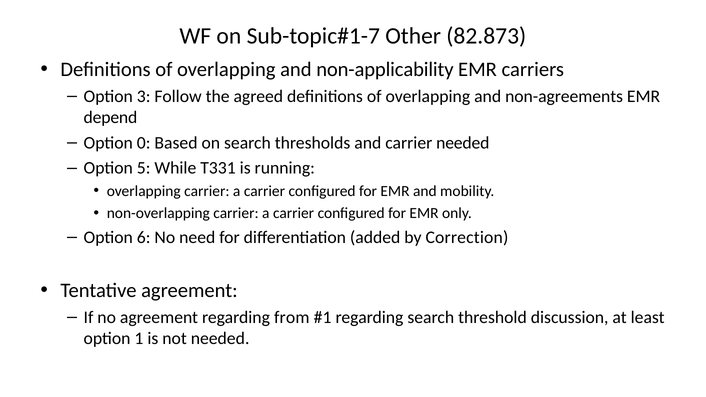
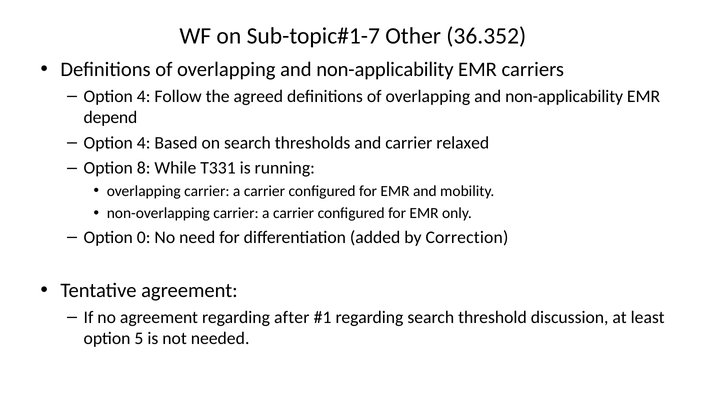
82.873: 82.873 -> 36.352
3 at (144, 96): 3 -> 4
non-agreements at (564, 96): non-agreements -> non-applicability
0 at (144, 143): 0 -> 4
carrier needed: needed -> relaxed
5: 5 -> 8
6: 6 -> 0
from: from -> after
1: 1 -> 5
